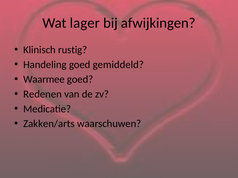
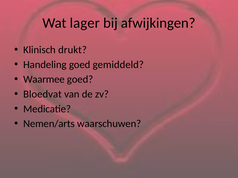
rustig: rustig -> drukt
Redenen: Redenen -> Bloedvat
Zakken/arts: Zakken/arts -> Nemen/arts
